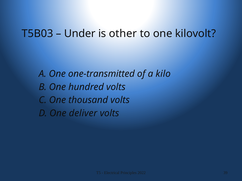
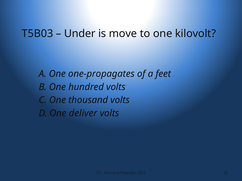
other: other -> move
one-transmitted: one-transmitted -> one-propagates
kilo: kilo -> feet
